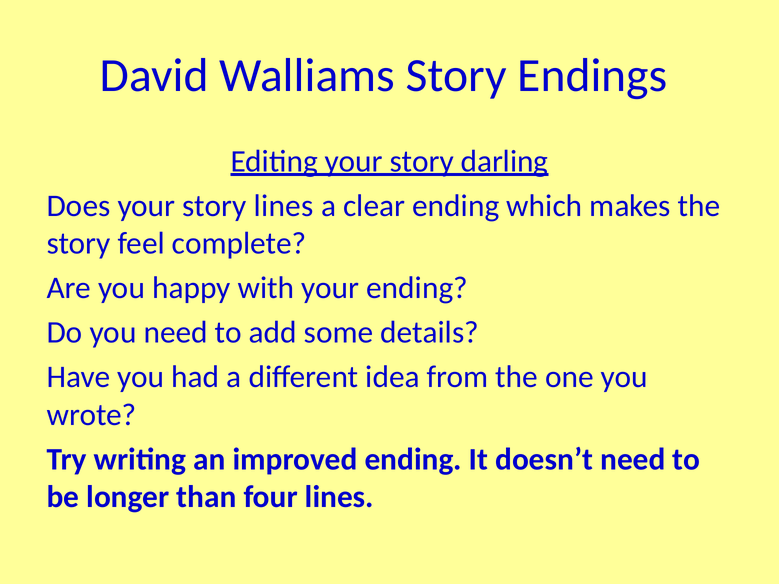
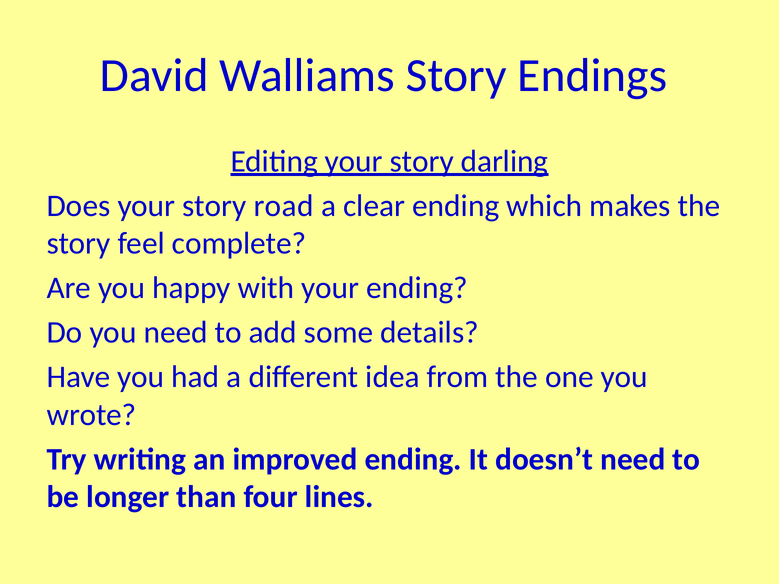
story lines: lines -> road
